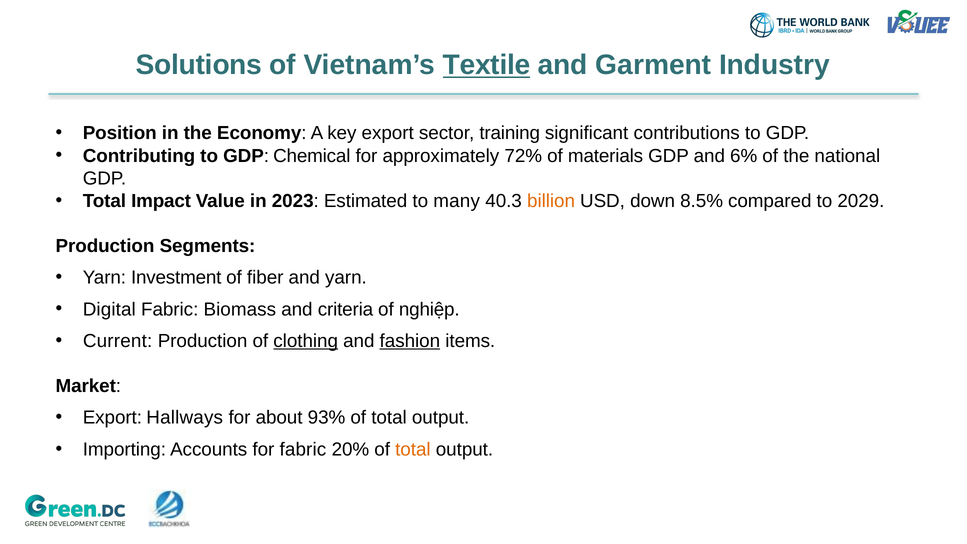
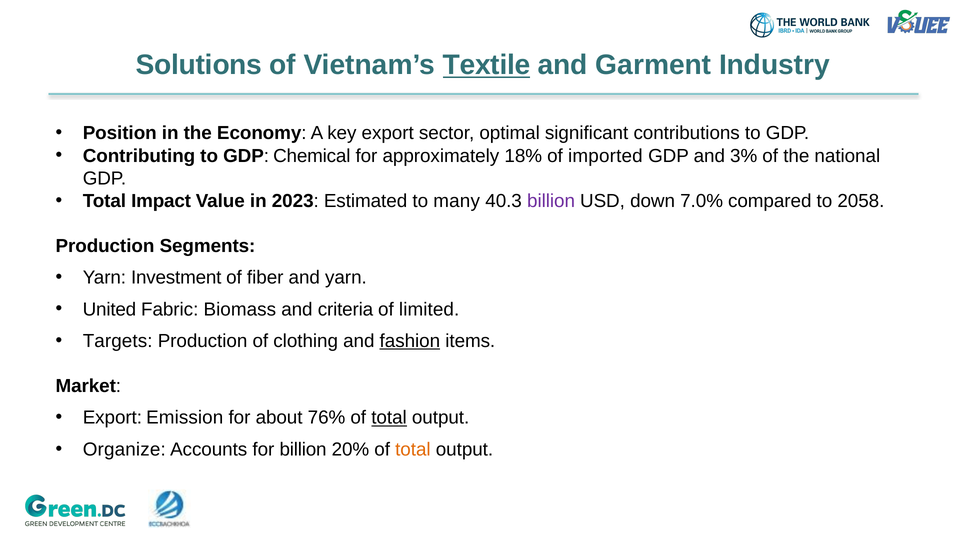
training: training -> optimal
72%: 72% -> 18%
materials: materials -> imported
6%: 6% -> 3%
billion at (551, 201) colour: orange -> purple
8.5%: 8.5% -> 7.0%
2029: 2029 -> 2058
Digital: Digital -> United
nghiệp: nghiệp -> limited
Current: Current -> Targets
clothing underline: present -> none
Hallways: Hallways -> Emission
93%: 93% -> 76%
total at (389, 418) underline: none -> present
Importing: Importing -> Organize
for fabric: fabric -> billion
